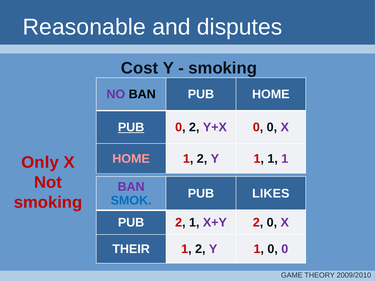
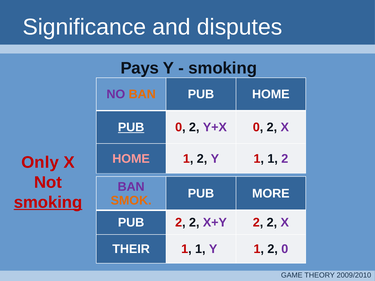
Reasonable: Reasonable -> Significance
Cost: Cost -> Pays
BAN at (142, 94) colour: black -> orange
Y+X 0 0: 0 -> 2
1 1 1: 1 -> 2
LIKES: LIKES -> MORE
smoking at (48, 203) underline: none -> present
SMOK colour: blue -> orange
PUB 2 1: 1 -> 2
X+Y 2 0: 0 -> 2
2 at (200, 249): 2 -> 1
Y 1 0: 0 -> 2
